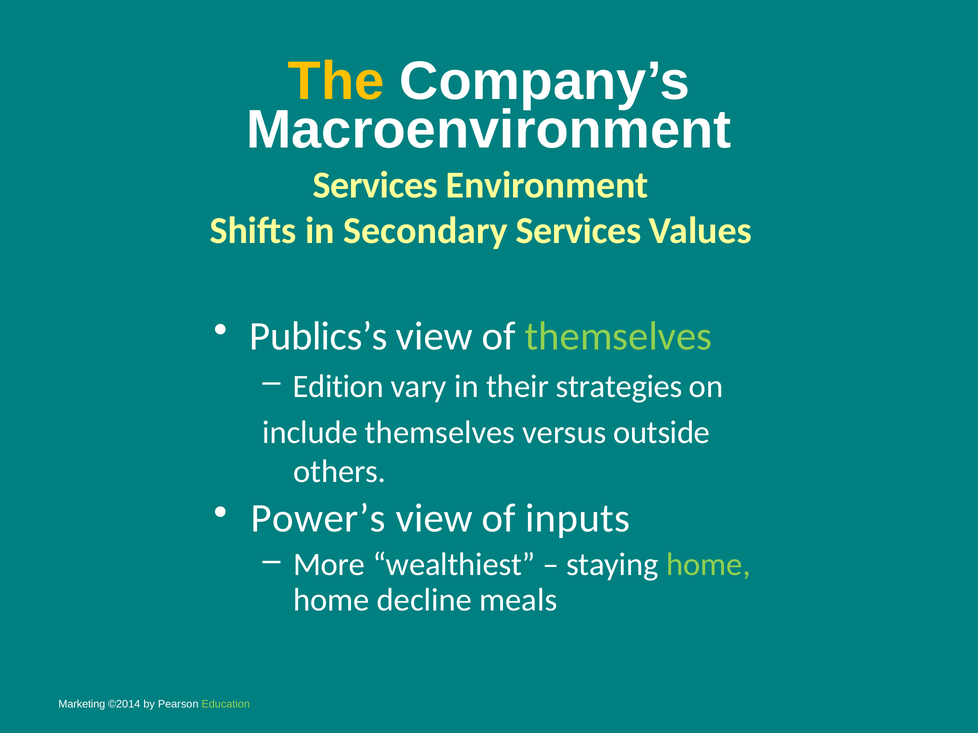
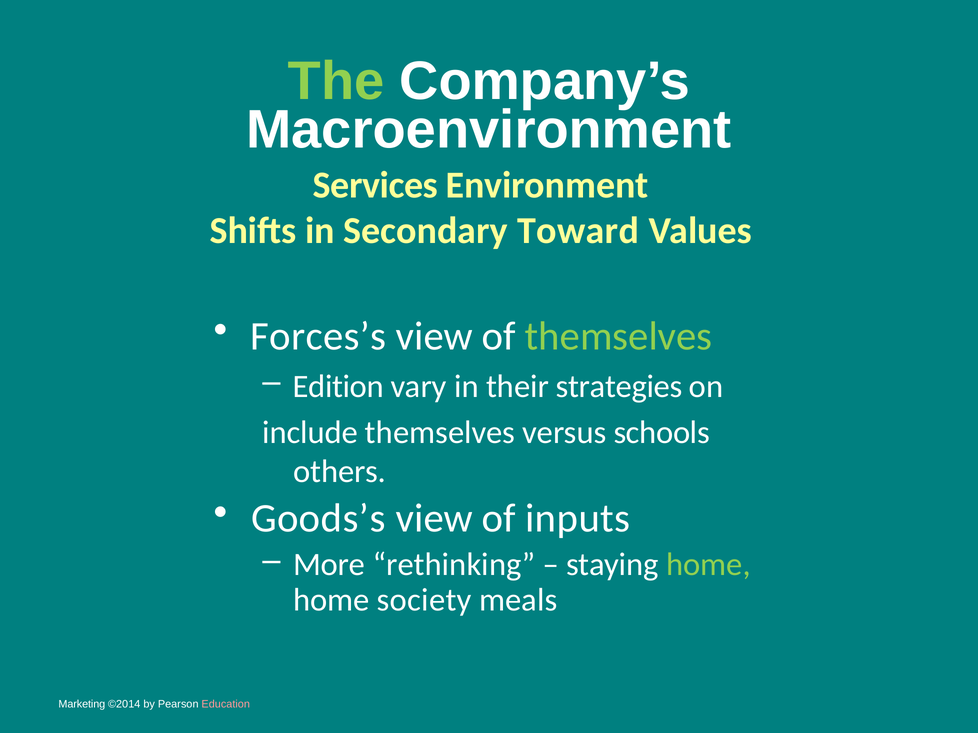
The colour: yellow -> light green
Secondary Services: Services -> Toward
Publics’s: Publics’s -> Forces’s
outside: outside -> schools
Power’s: Power’s -> Goods’s
wealthiest: wealthiest -> rethinking
decline: decline -> society
Education colour: light green -> pink
